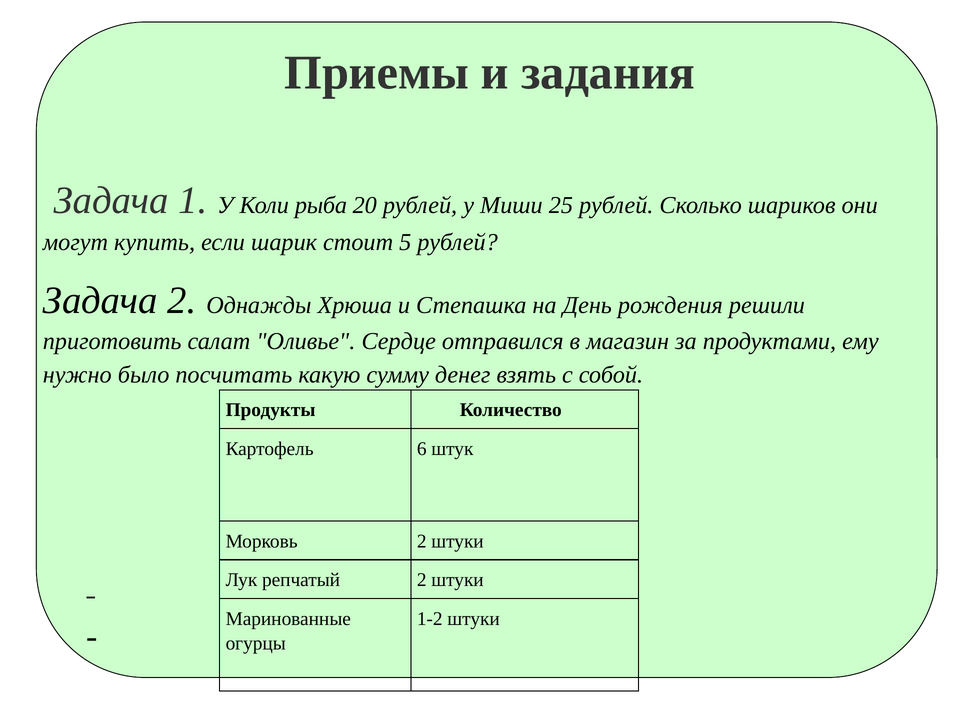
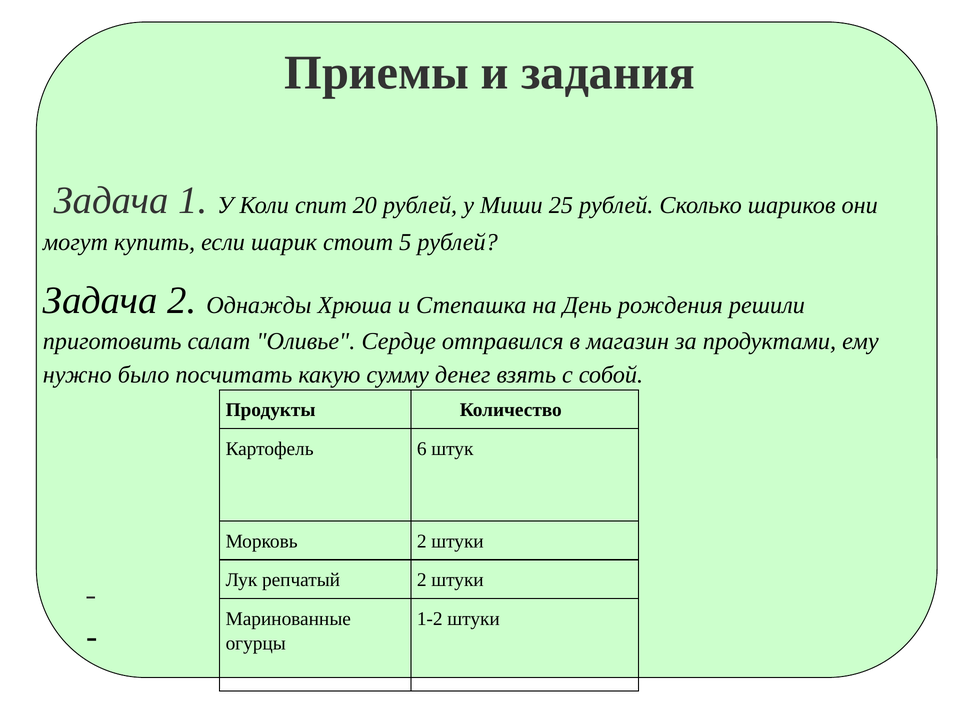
рыба: рыба -> спит
